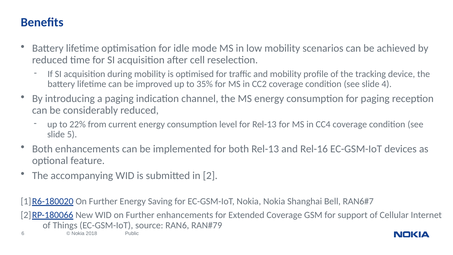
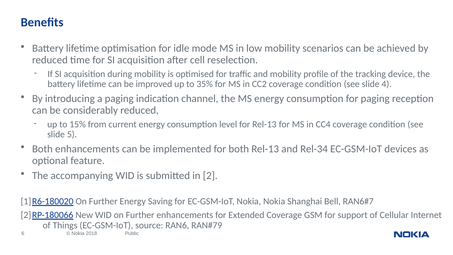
22%: 22% -> 15%
Rel-16: Rel-16 -> Rel-34
